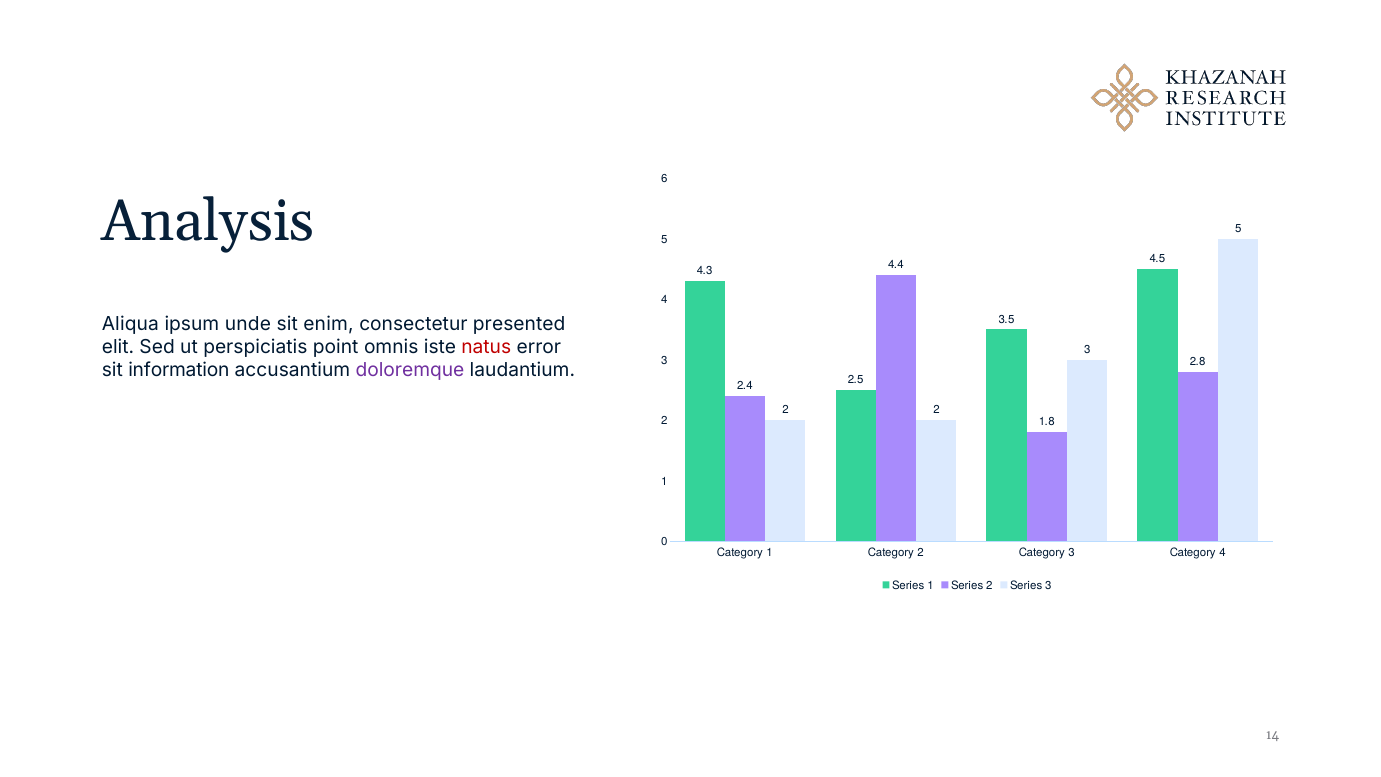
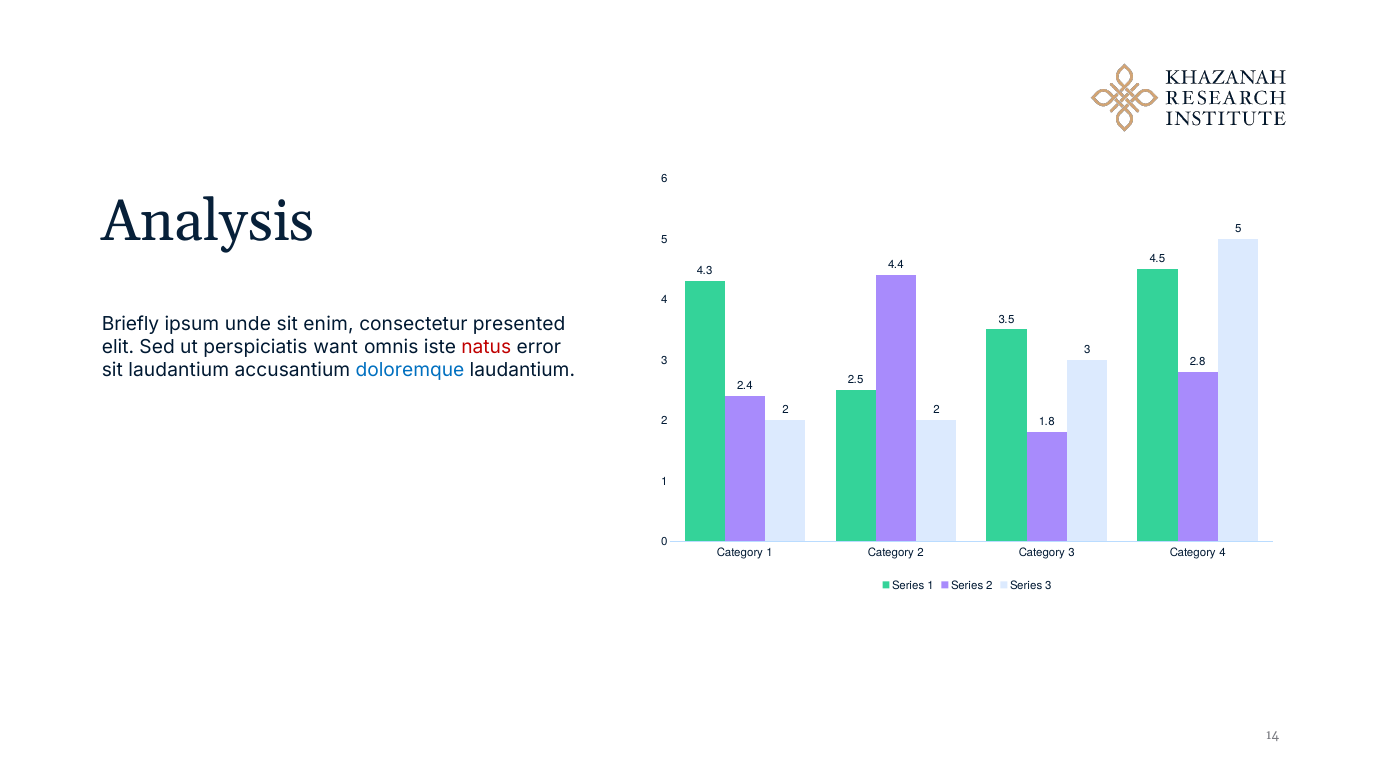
Aliqua: Aliqua -> Briefly
point: point -> want
sit information: information -> laudantium
doloremque colour: purple -> blue
